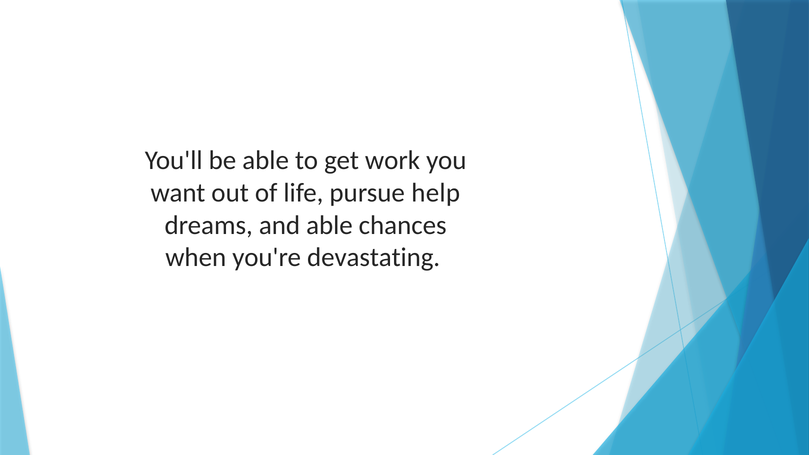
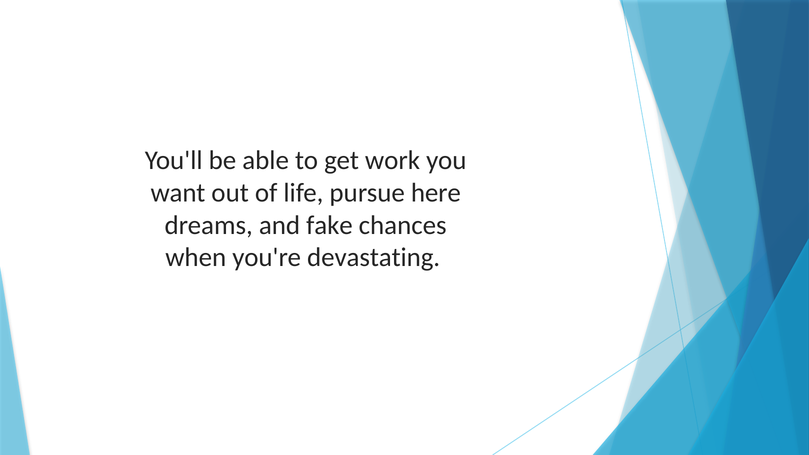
help: help -> here
and able: able -> fake
